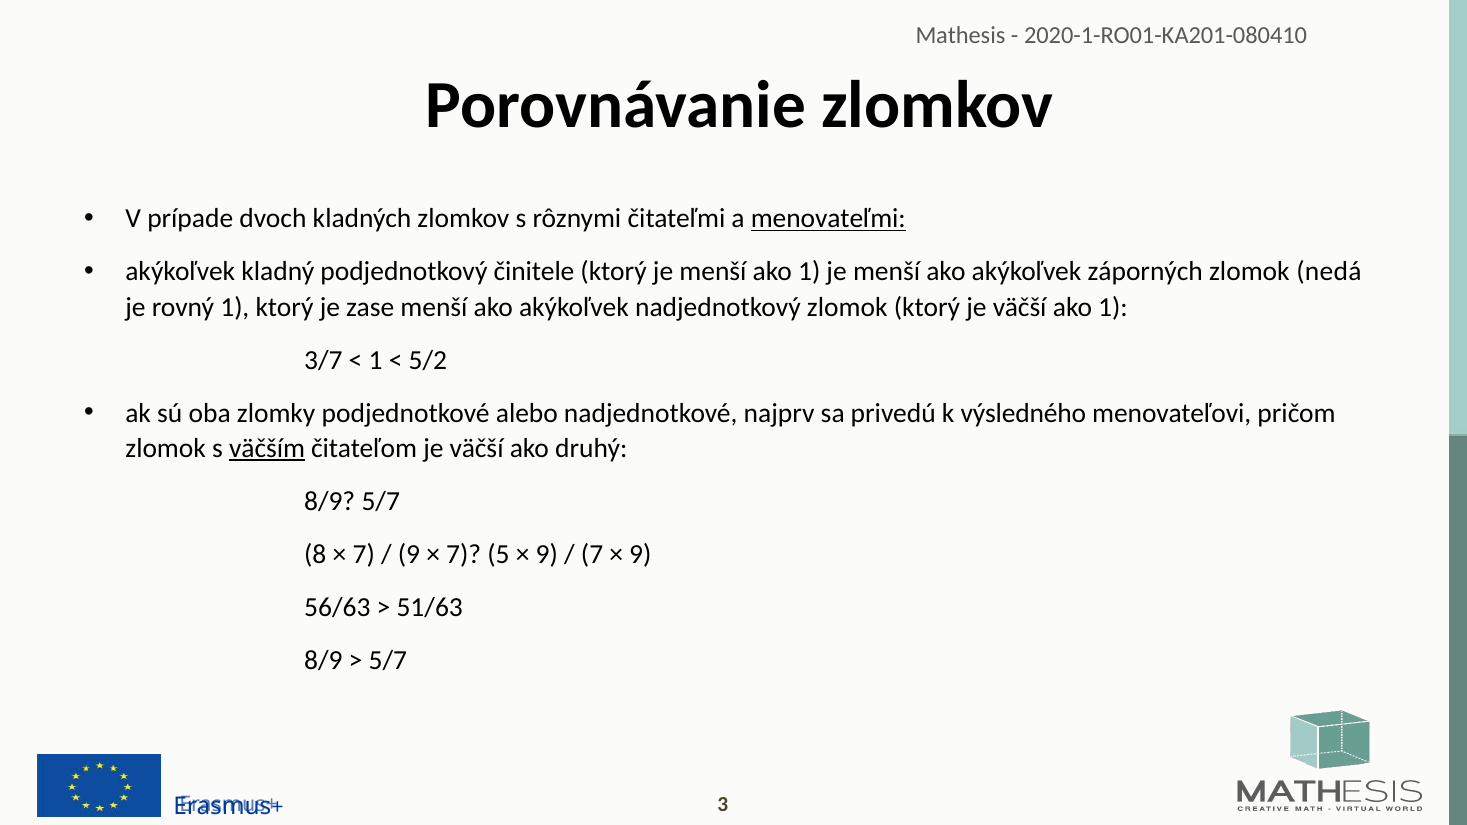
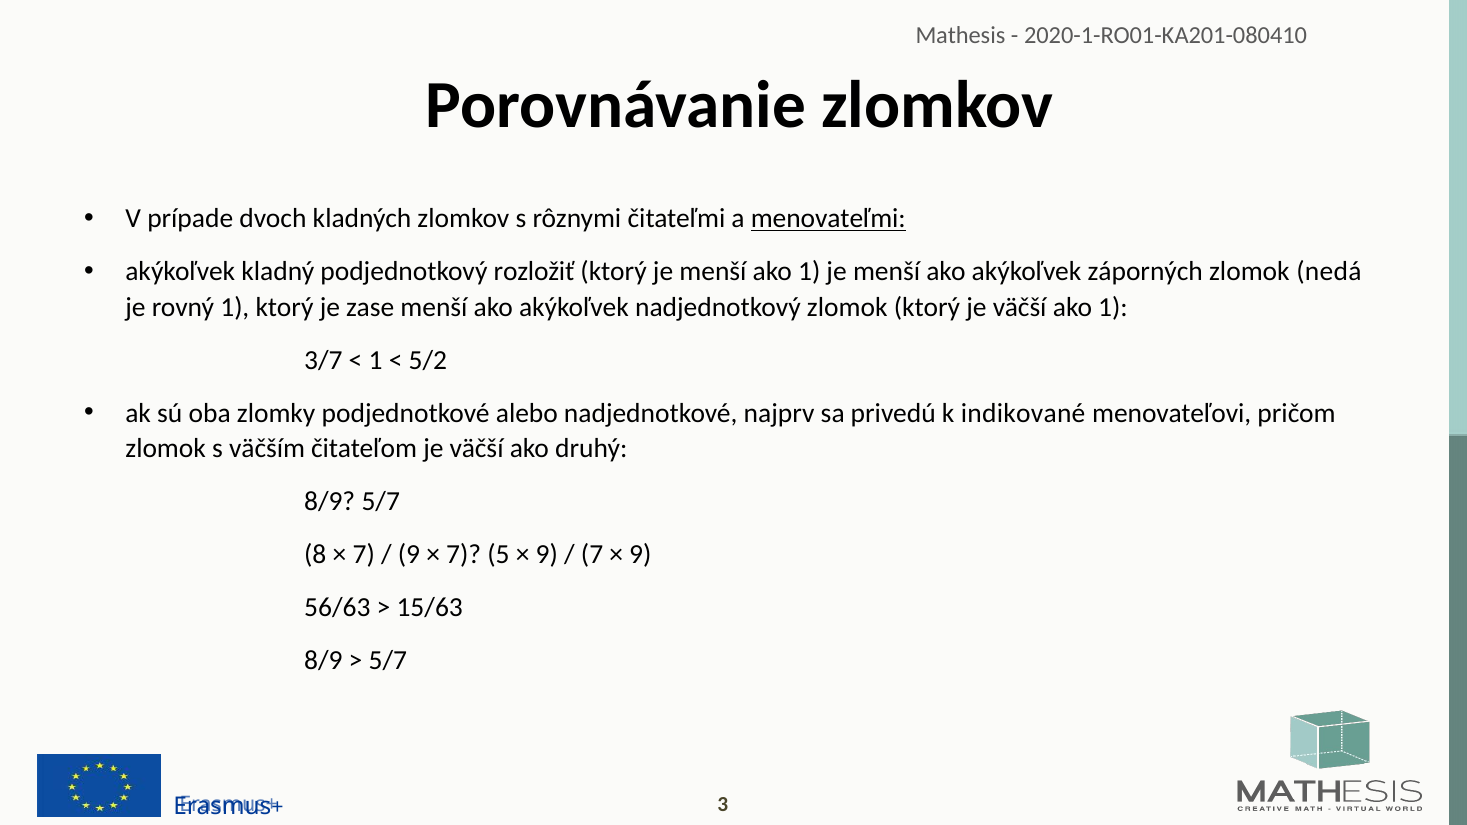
činitele: činitele -> rozložiť
výsledného: výsledného -> indikované
väčším underline: present -> none
51/63: 51/63 -> 15/63
